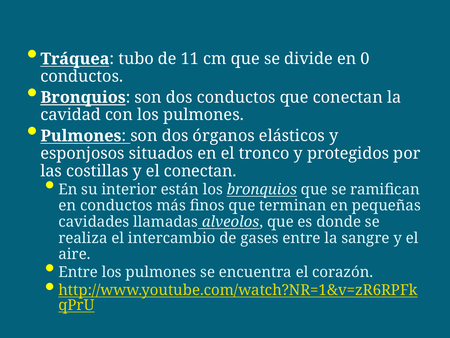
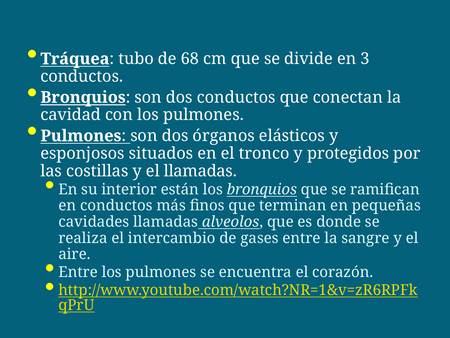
11: 11 -> 68
0: 0 -> 3
el conectan: conectan -> llamadas
